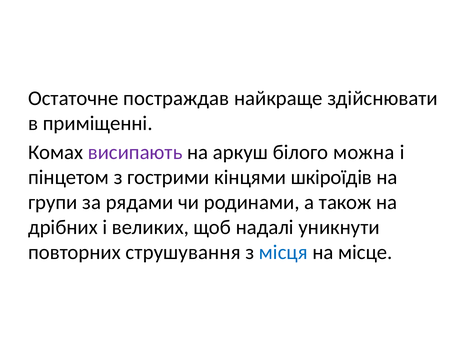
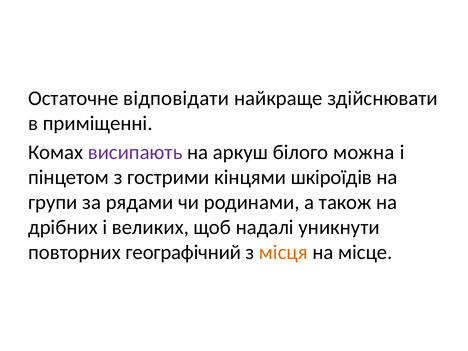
постраждав: постраждав -> відповідати
струшування: струшування -> географічний
місця colour: blue -> orange
